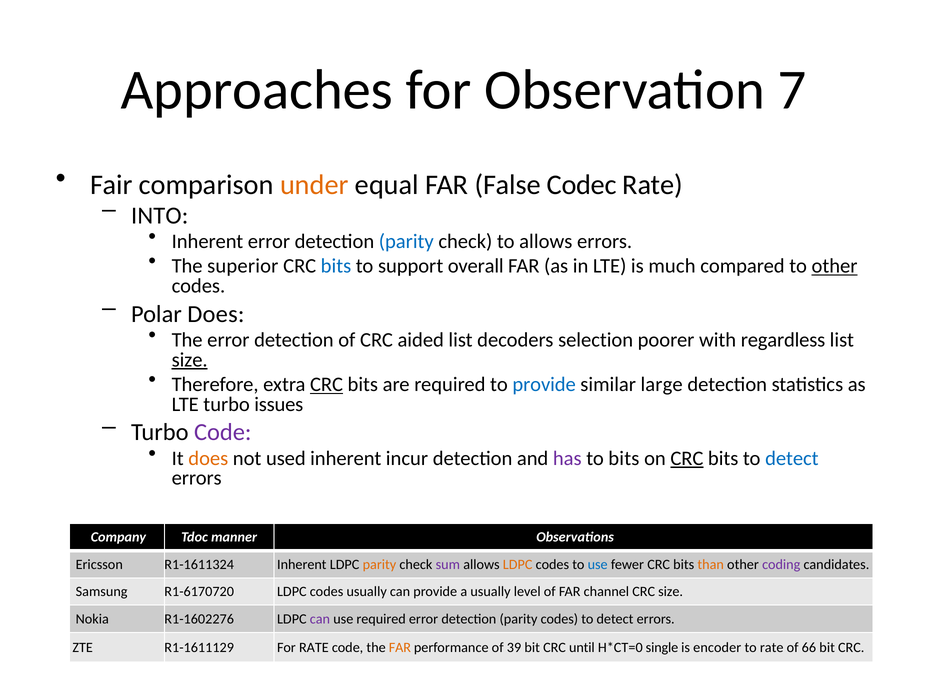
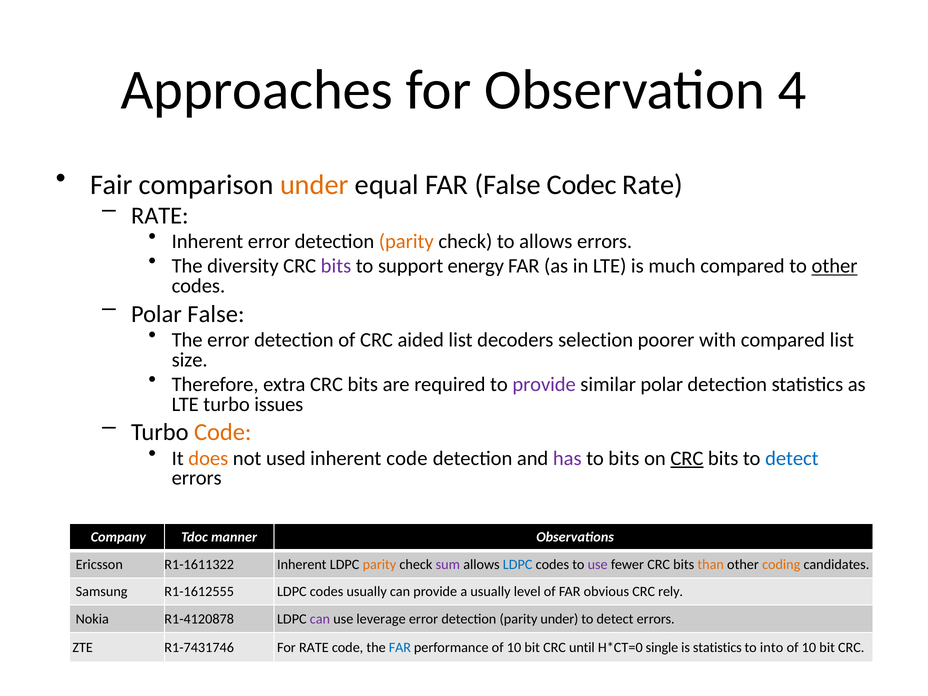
7: 7 -> 4
INTO at (160, 215): INTO -> RATE
parity at (406, 241) colour: blue -> orange
superior: superior -> diversity
bits at (336, 266) colour: blue -> purple
overall: overall -> energy
Polar Does: Does -> False
with regardless: regardless -> compared
size at (190, 360) underline: present -> none
CRC at (327, 385) underline: present -> none
provide at (544, 385) colour: blue -> purple
similar large: large -> polar
Code at (223, 432) colour: purple -> orange
inherent incur: incur -> code
R1-1611324: R1-1611324 -> R1-1611322
LDPC at (518, 564) colour: orange -> blue
use at (598, 564) colour: blue -> purple
coding colour: purple -> orange
R1-6170720: R1-6170720 -> R1-1612555
channel: channel -> obvious
CRC size: size -> rely
R1-1602276: R1-1602276 -> R1-4120878
use required: required -> leverage
parity codes: codes -> under
R1-1611129: R1-1611129 -> R1-7431746
FAR at (400, 647) colour: orange -> blue
performance of 39: 39 -> 10
is encoder: encoder -> statistics
to rate: rate -> into
66 at (809, 647): 66 -> 10
